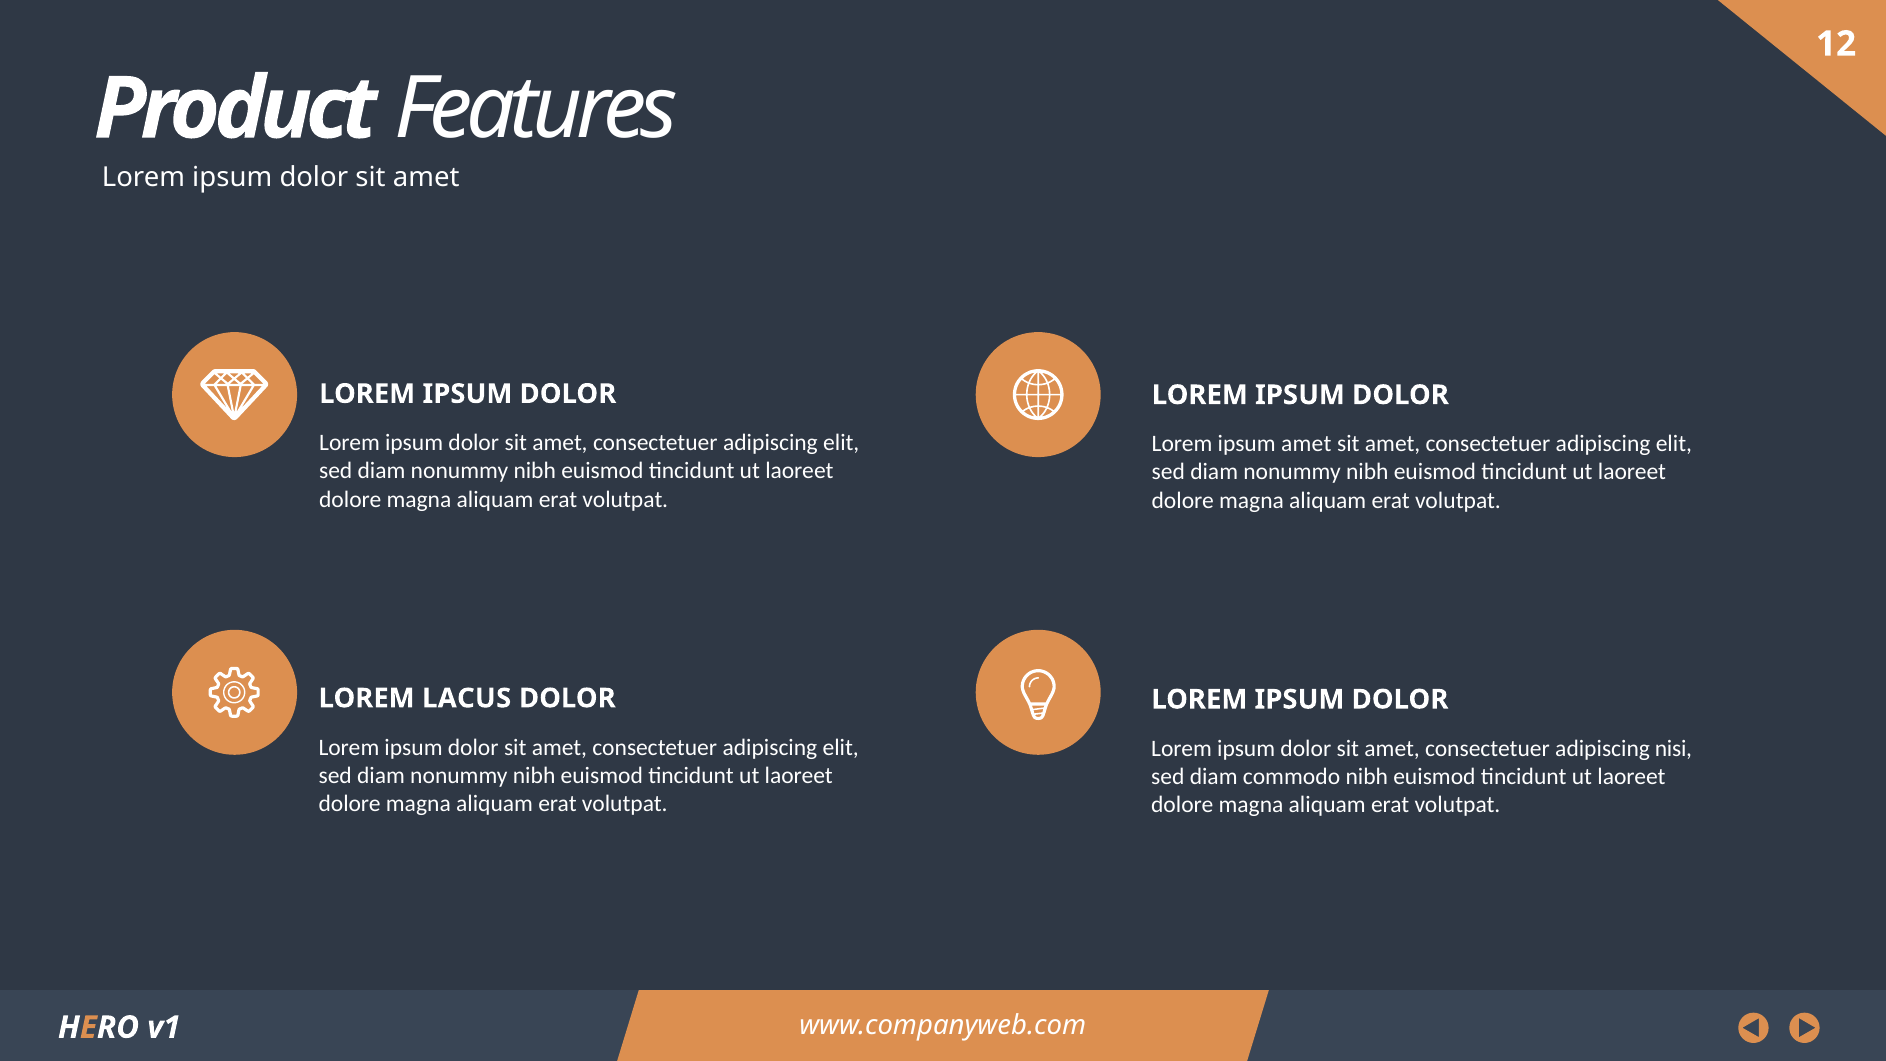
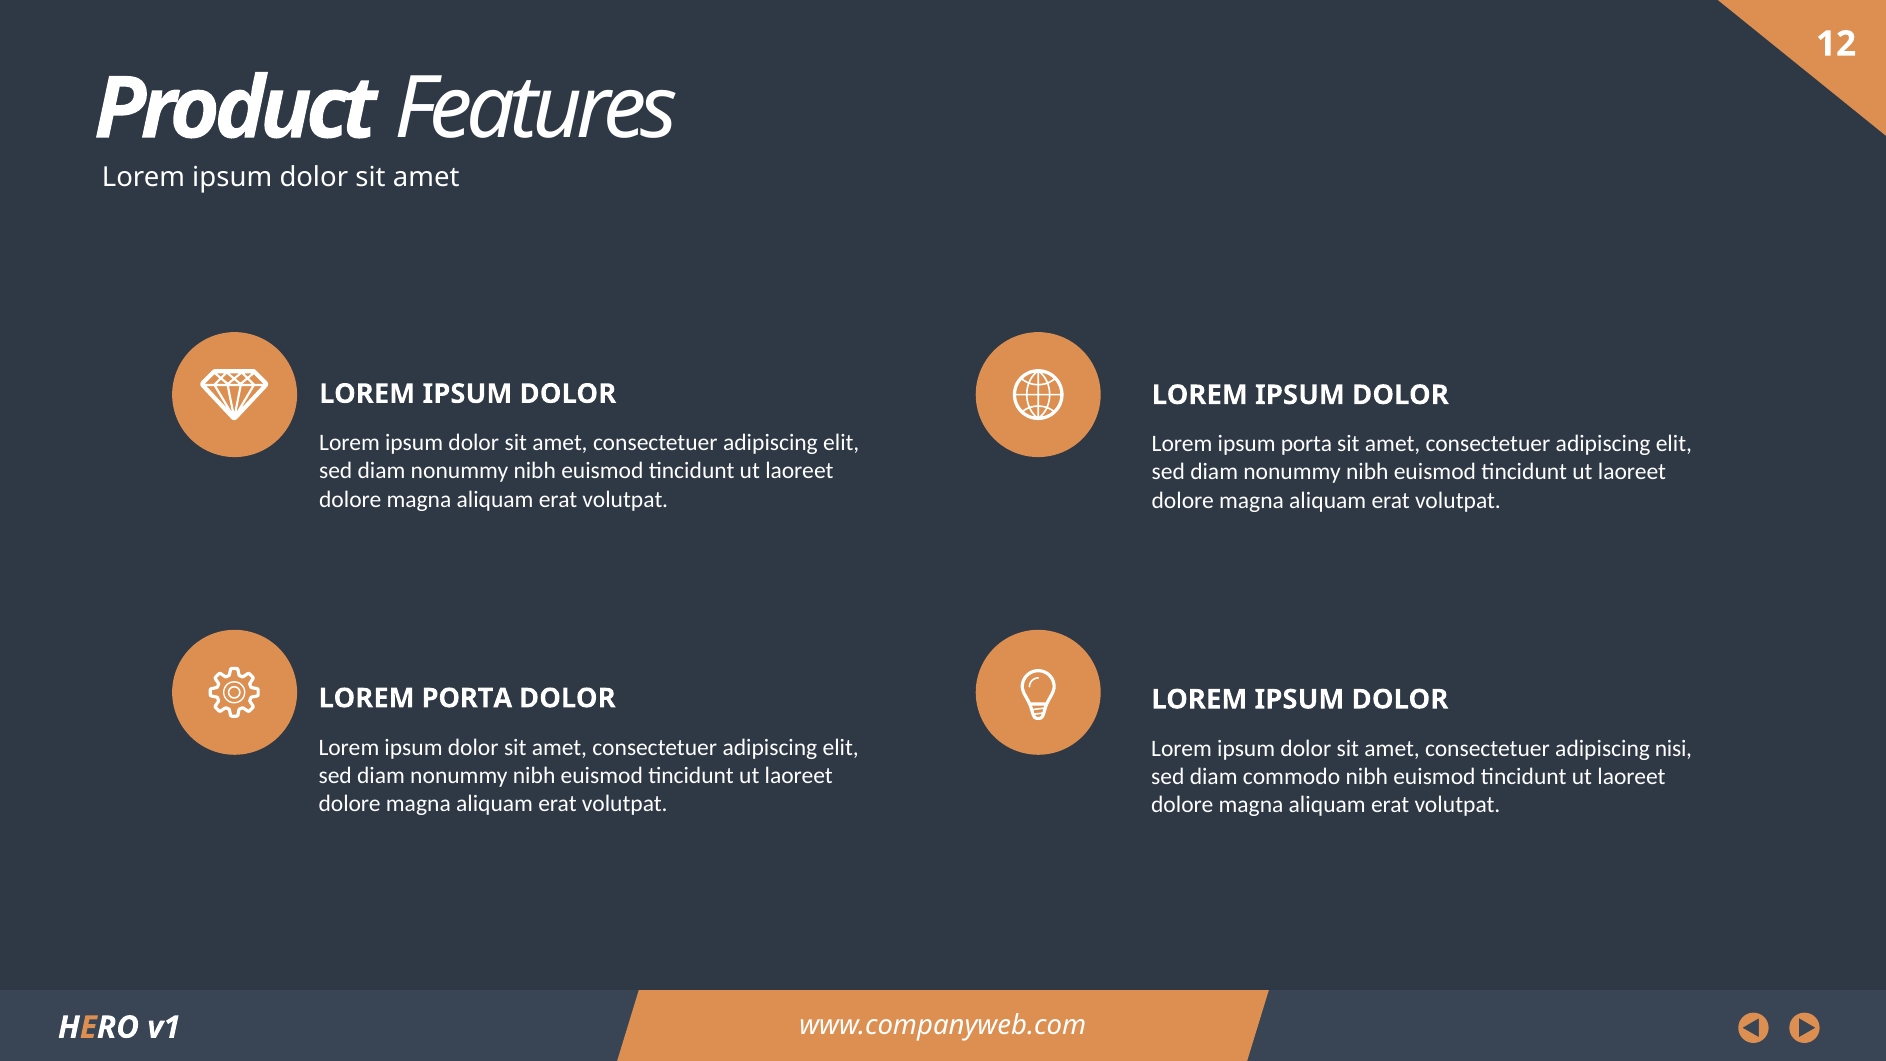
ipsum amet: amet -> porta
LOREM LACUS: LACUS -> PORTA
